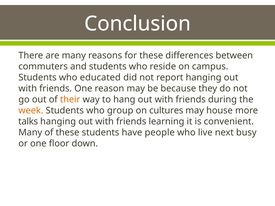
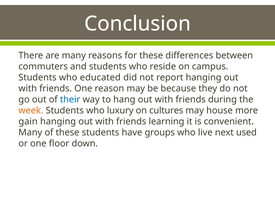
their colour: orange -> blue
group: group -> luxury
talks: talks -> gain
people: people -> groups
busy: busy -> used
